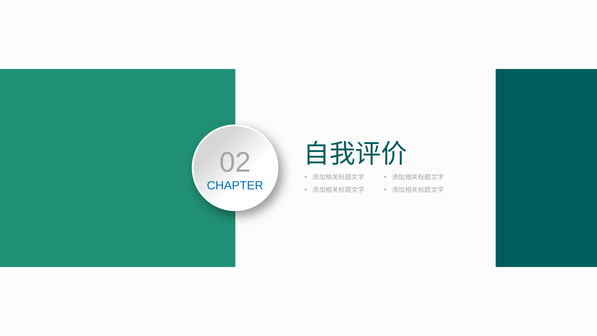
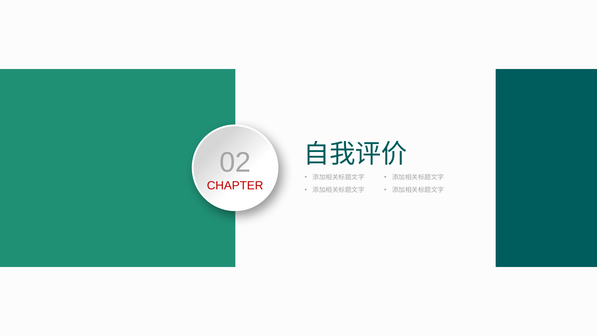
CHAPTER colour: blue -> red
